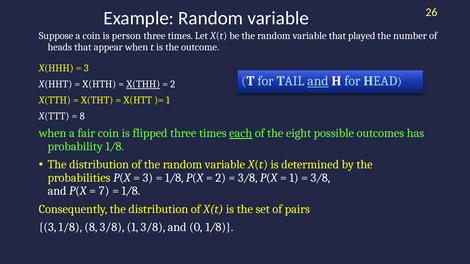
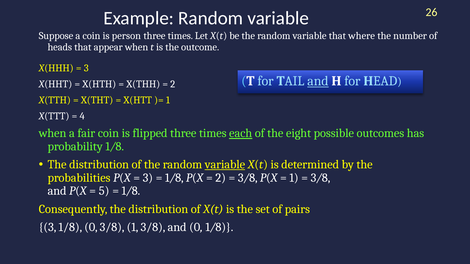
played: played -> where
X(THH underline: present -> none
8 at (82, 116): 8 -> 4
variable at (225, 165) underline: none -> present
7: 7 -> 5
1/8 8: 8 -> 0
